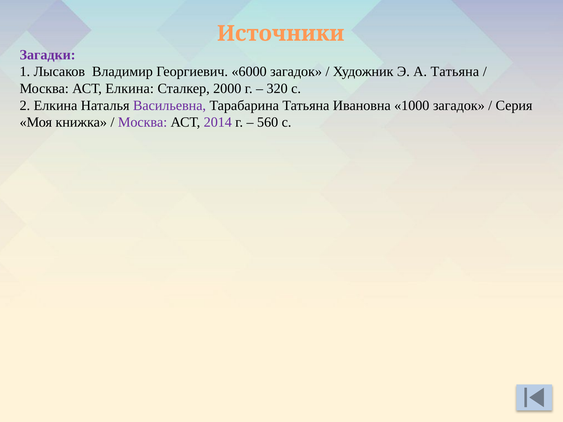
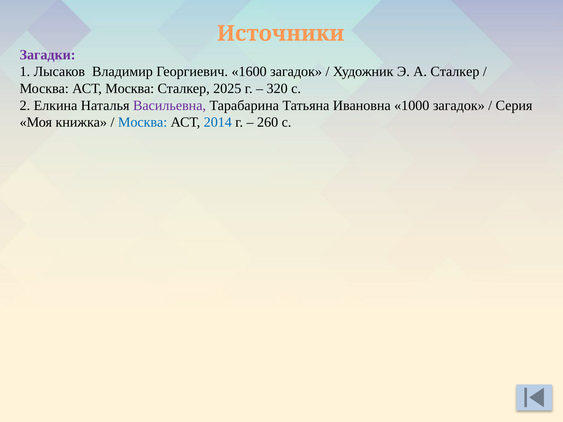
6000: 6000 -> 1600
А Татьяна: Татьяна -> Сталкер
АСТ Елкина: Елкина -> Москва
2000: 2000 -> 2025
Москва at (143, 122) colour: purple -> blue
2014 colour: purple -> blue
560: 560 -> 260
